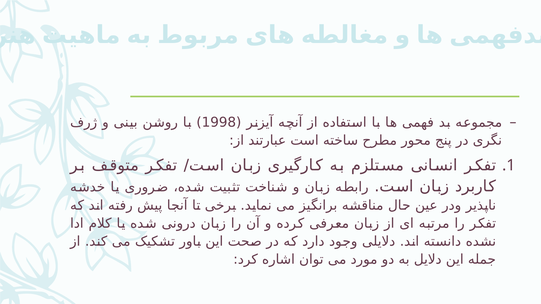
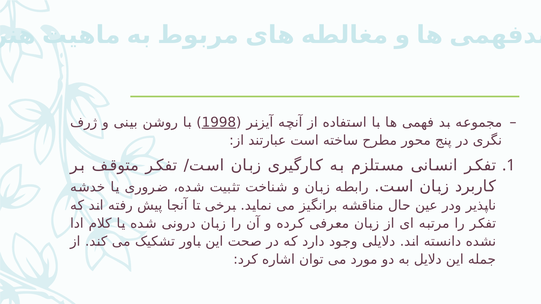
1998 underline: none -> present
